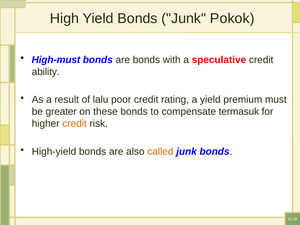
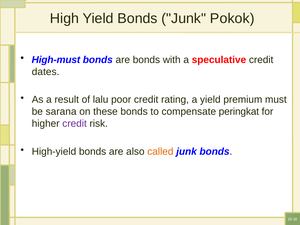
ability: ability -> dates
greater: greater -> sarana
termasuk: termasuk -> peringkat
credit at (75, 124) colour: orange -> purple
